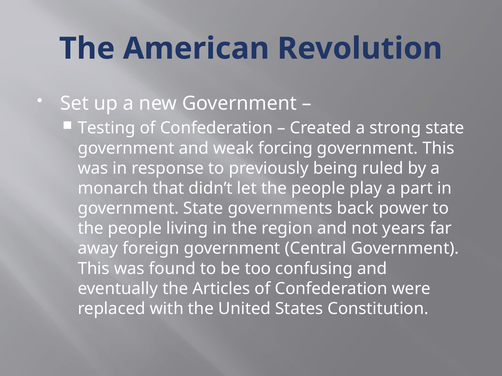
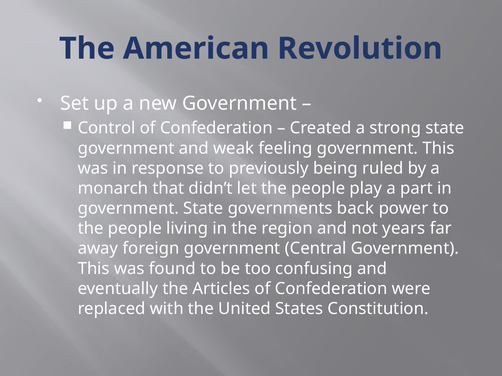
Testing: Testing -> Control
forcing: forcing -> feeling
